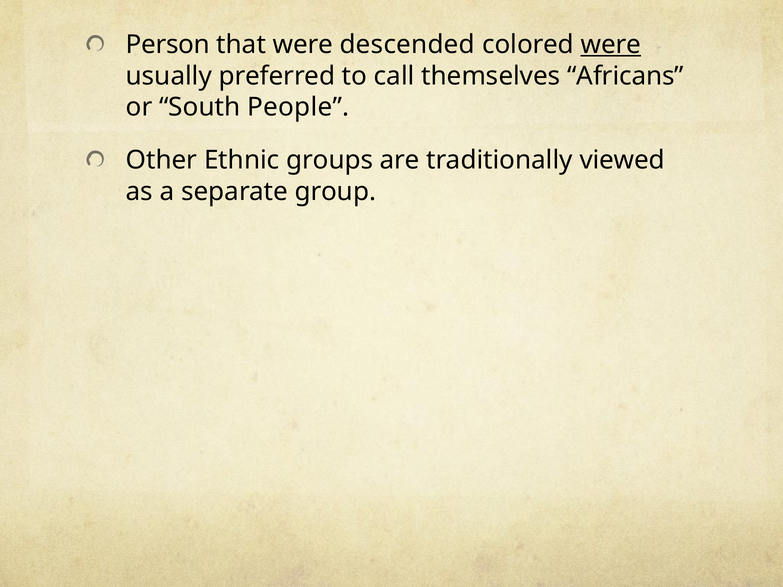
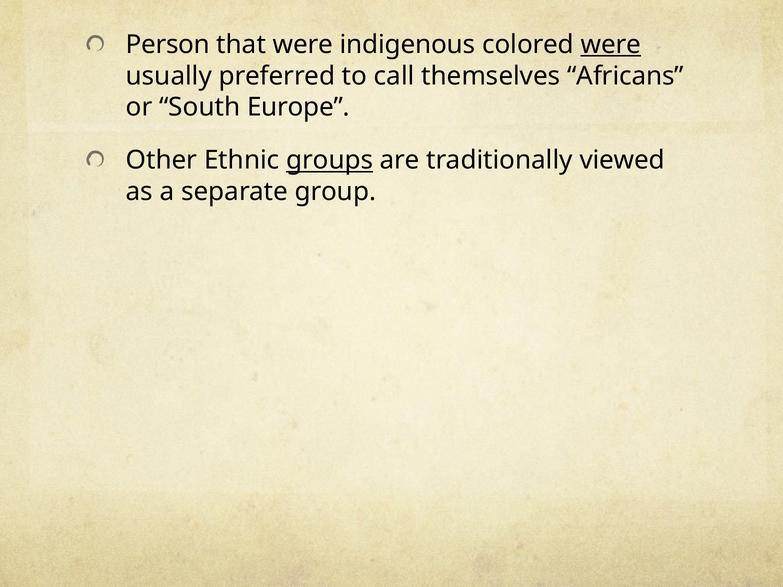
descended: descended -> indigenous
People: People -> Europe
groups underline: none -> present
